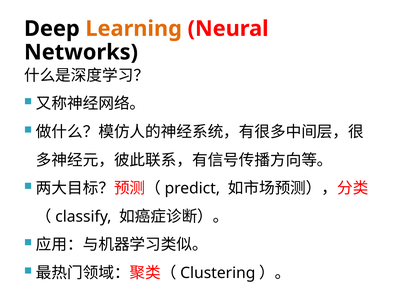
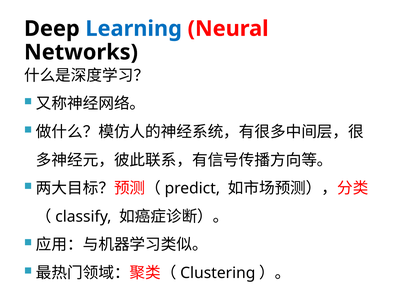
Learning colour: orange -> blue
